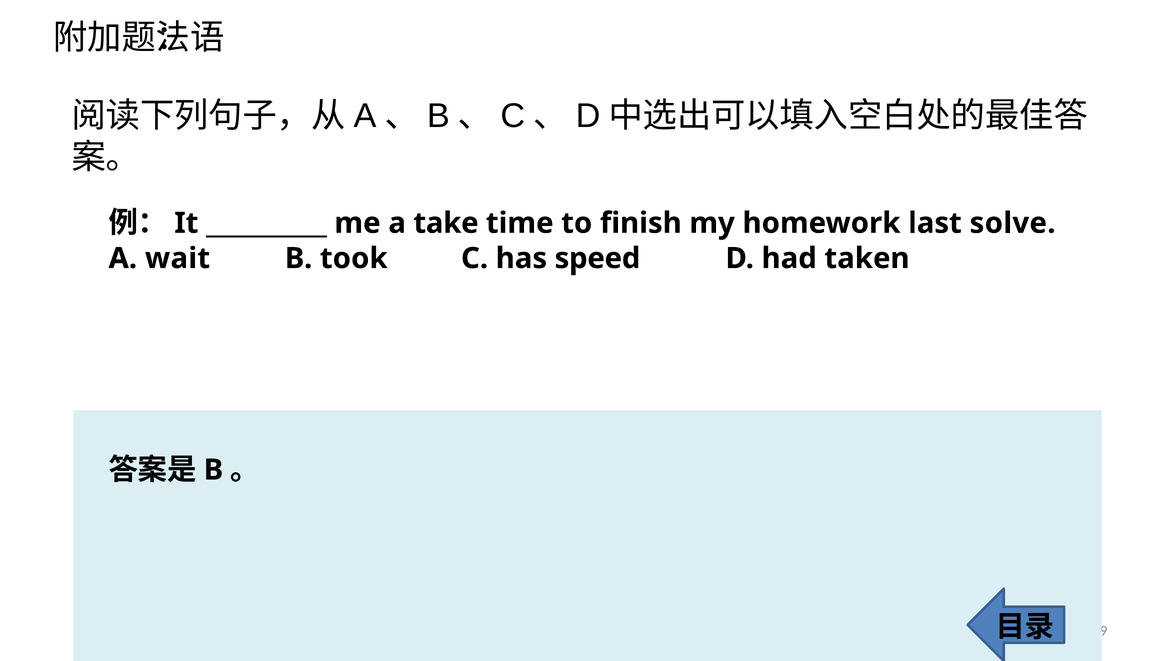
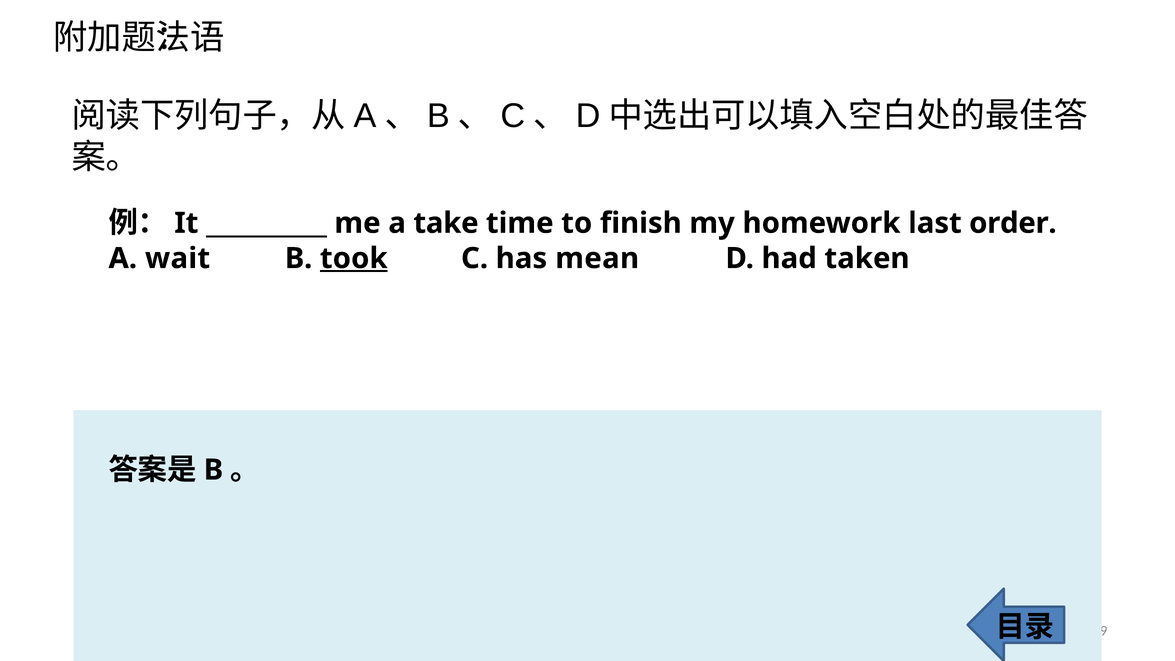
solve: solve -> order
took underline: none -> present
speed: speed -> mean
